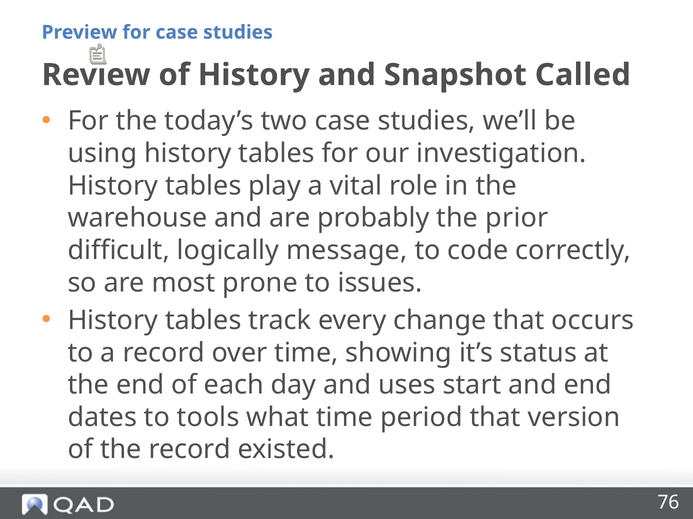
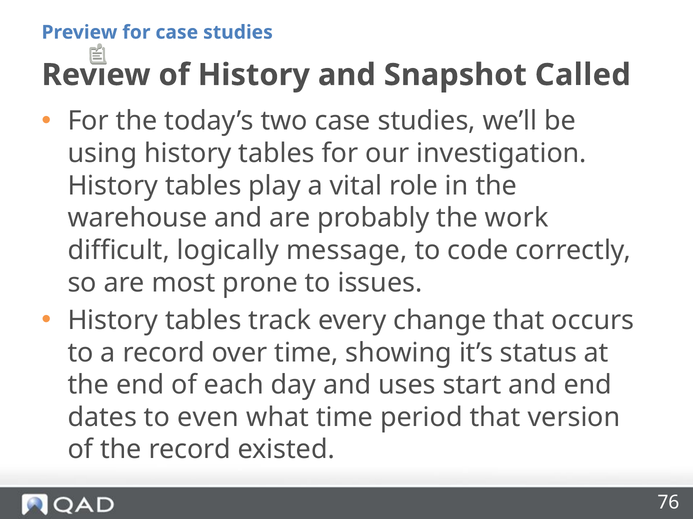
prior: prior -> work
tools: tools -> even
